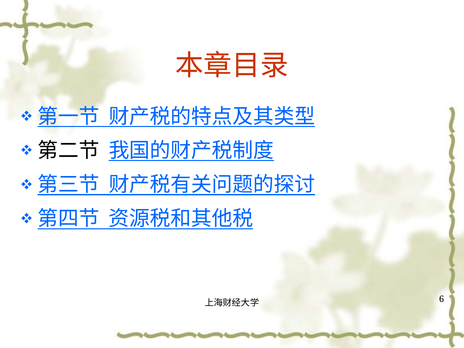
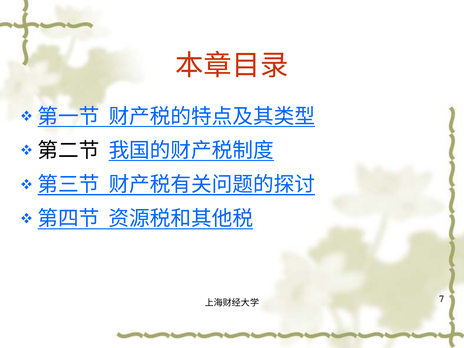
6: 6 -> 7
